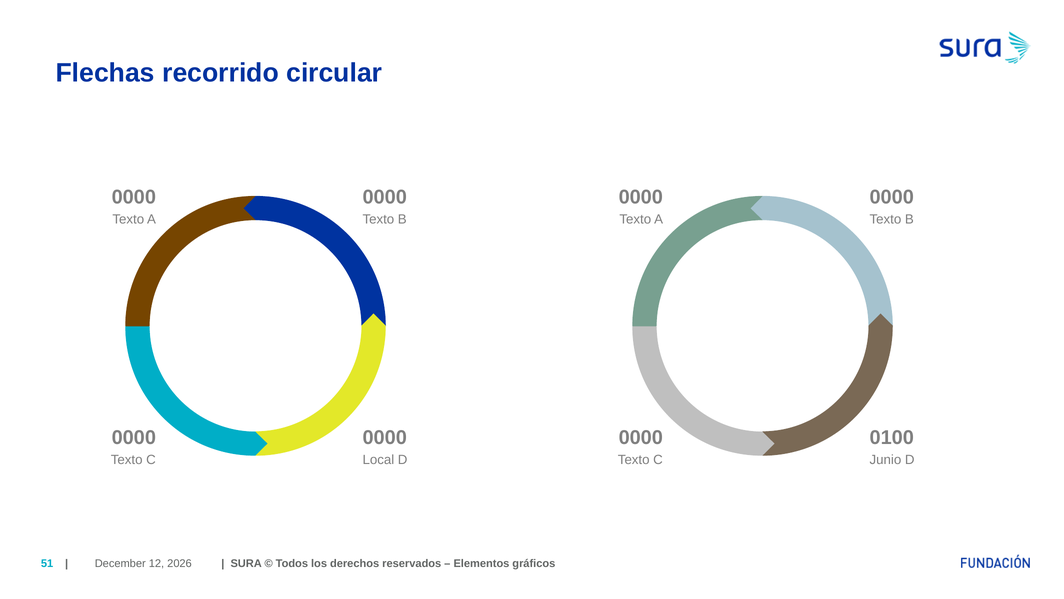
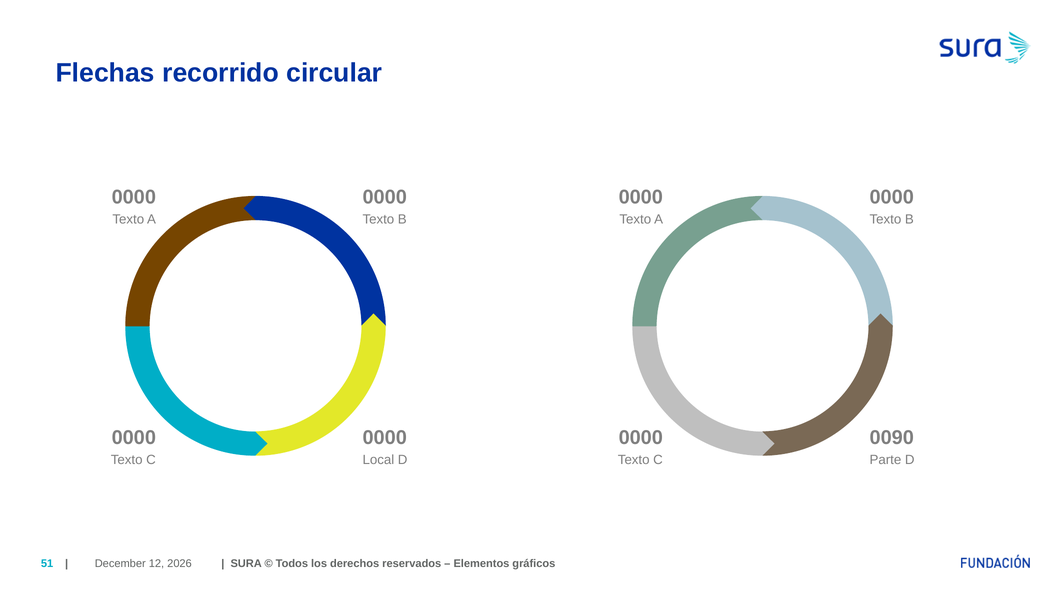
0100: 0100 -> 0090
Junio: Junio -> Parte
